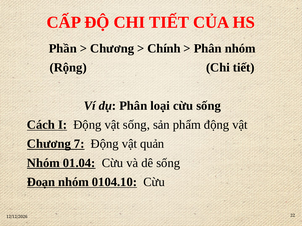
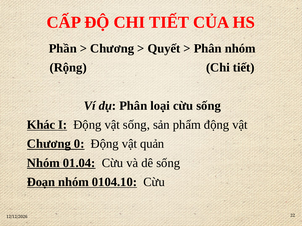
Chính: Chính -> Quyết
Cách: Cách -> Khác
7: 7 -> 0
